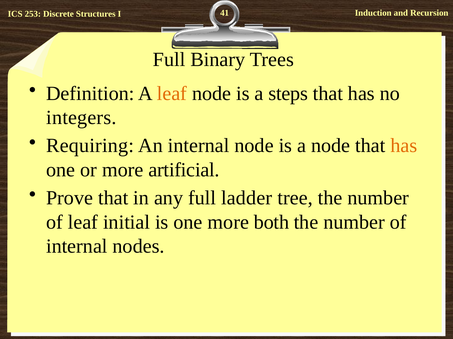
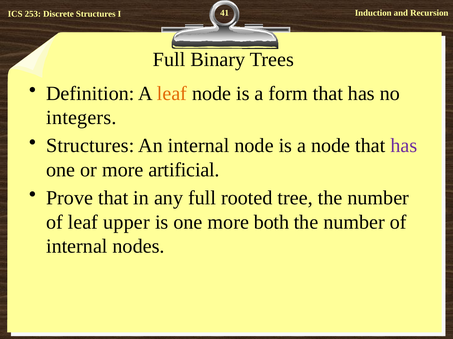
steps: steps -> form
Requiring at (90, 146): Requiring -> Structures
has at (404, 146) colour: orange -> purple
ladder: ladder -> rooted
initial: initial -> upper
